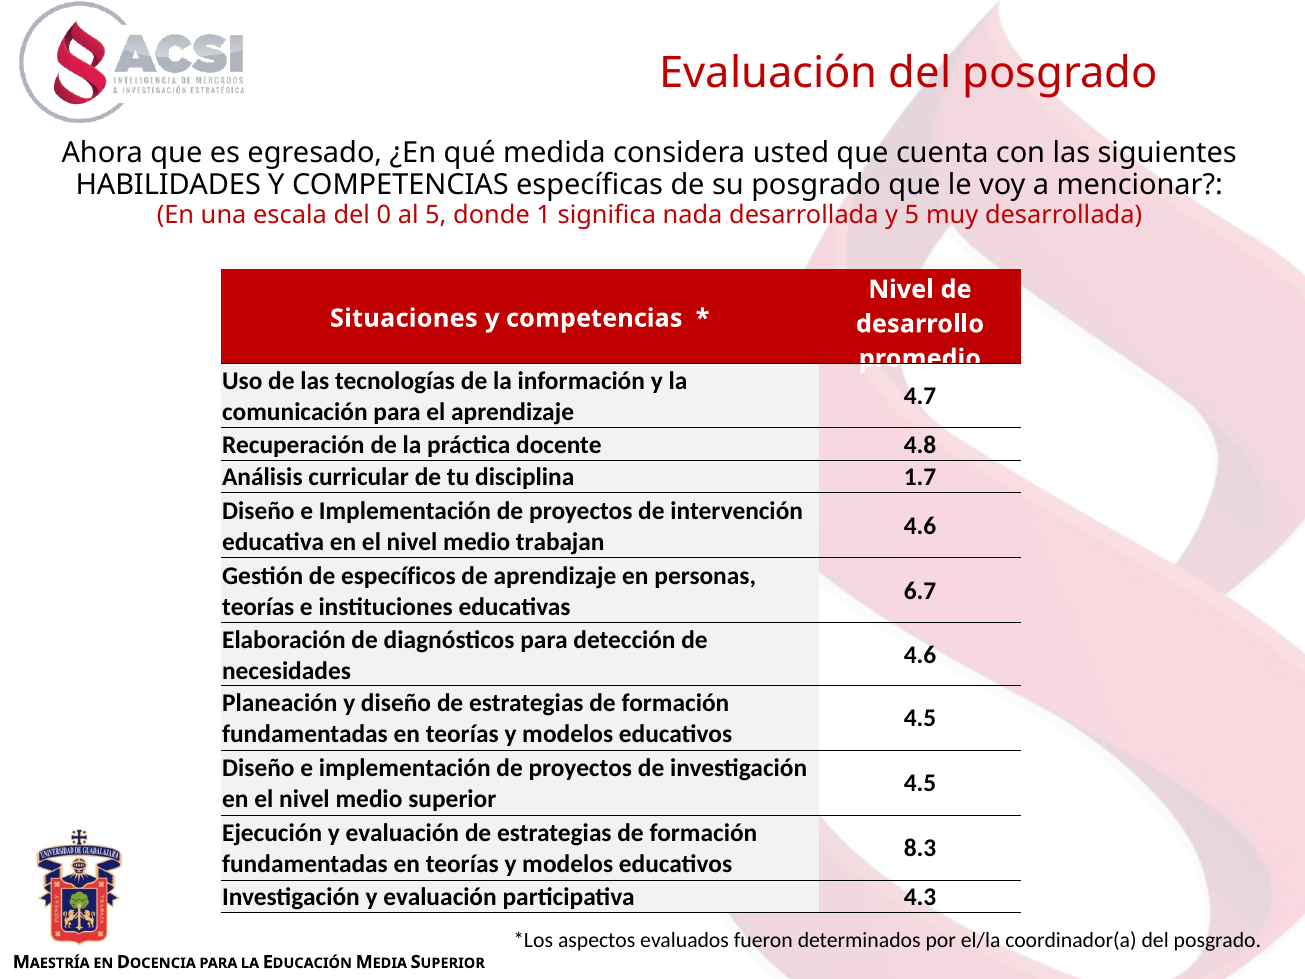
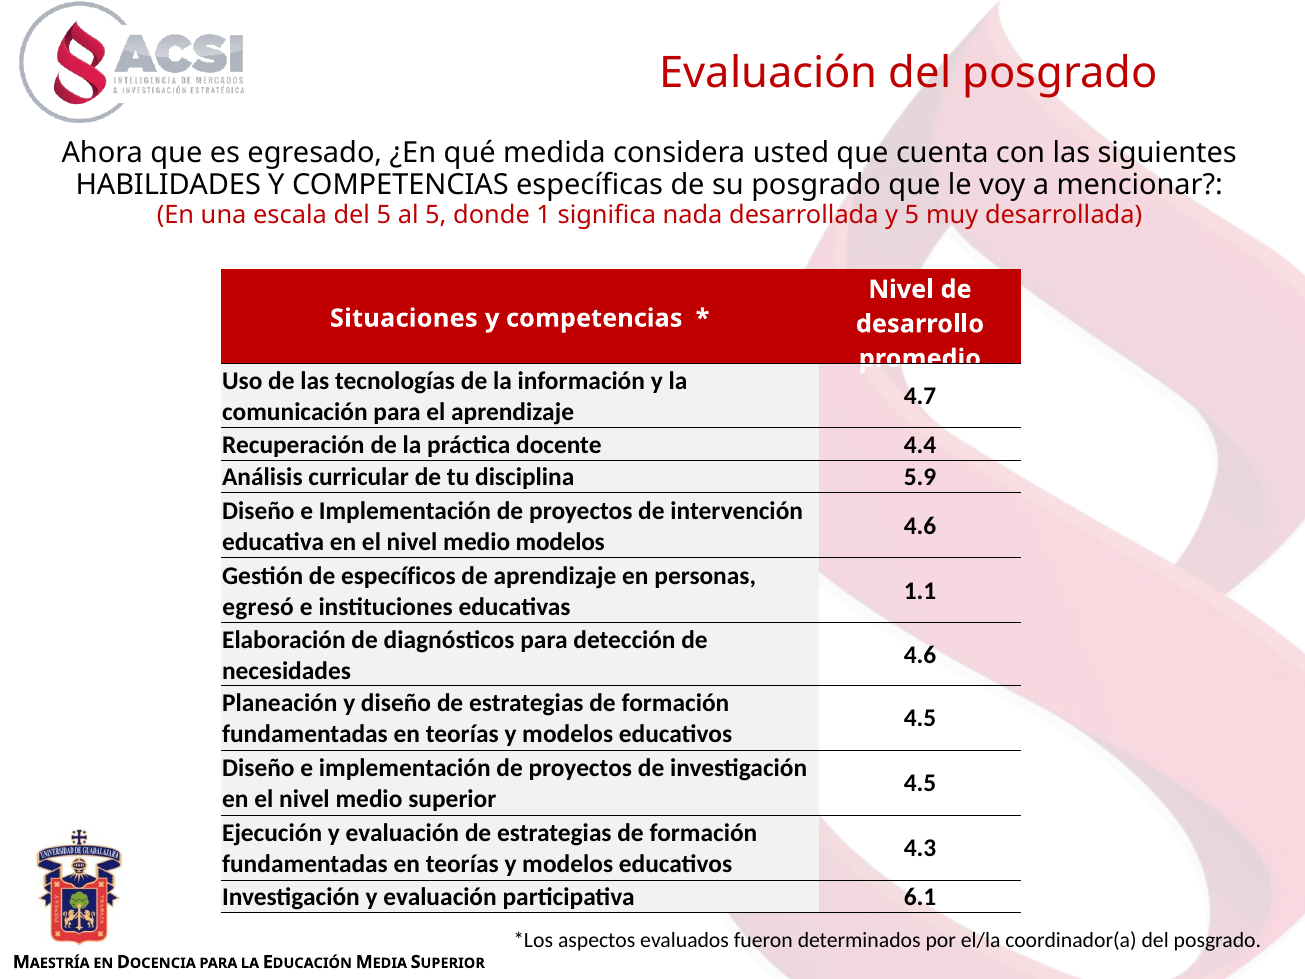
del 0: 0 -> 5
4.8: 4.8 -> 4.4
1.7: 1.7 -> 5.9
medio trabajan: trabajan -> modelos
6.7: 6.7 -> 1.1
teorías at (258, 607): teorías -> egresó
8.3: 8.3 -> 4.3
4.3: 4.3 -> 6.1
